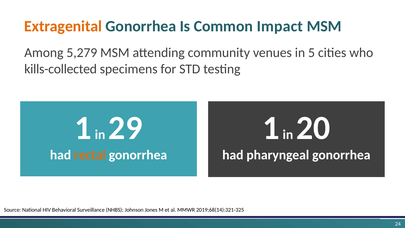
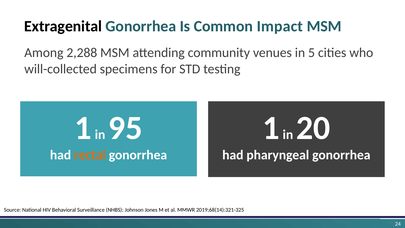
Extragenital colour: orange -> black
5,279: 5,279 -> 2,288
kills-collected: kills-collected -> will-collected
29: 29 -> 95
